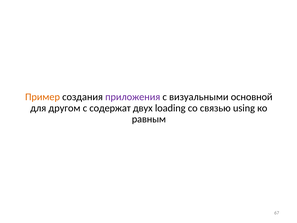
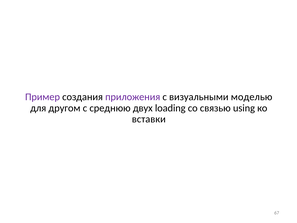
Пример colour: orange -> purple
основной: основной -> моделью
содержат: содержат -> среднюю
равным: равным -> вставки
